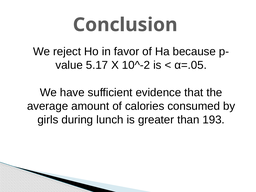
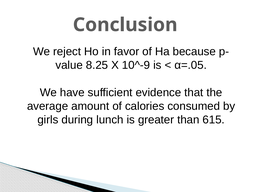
5.17: 5.17 -> 8.25
10^-2: 10^-2 -> 10^-9
193: 193 -> 615
